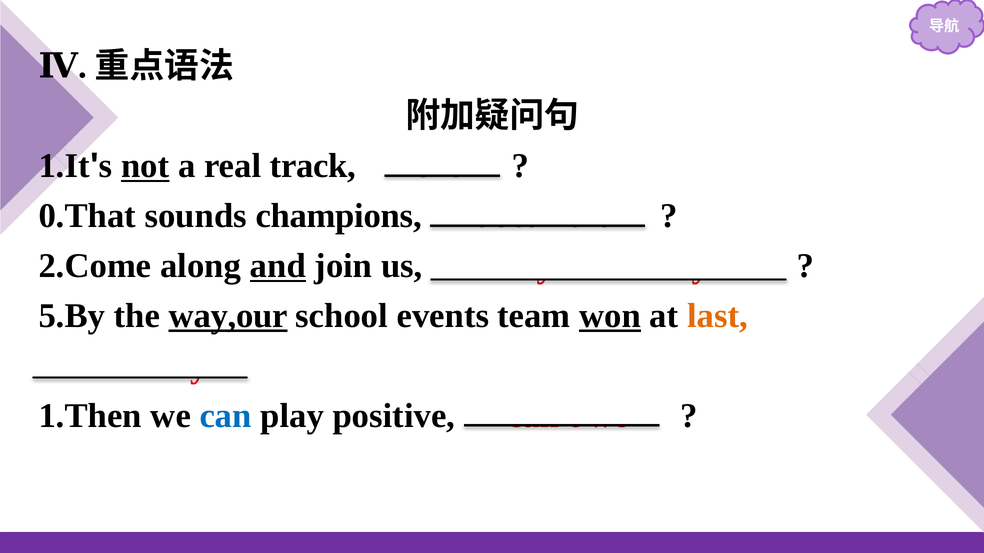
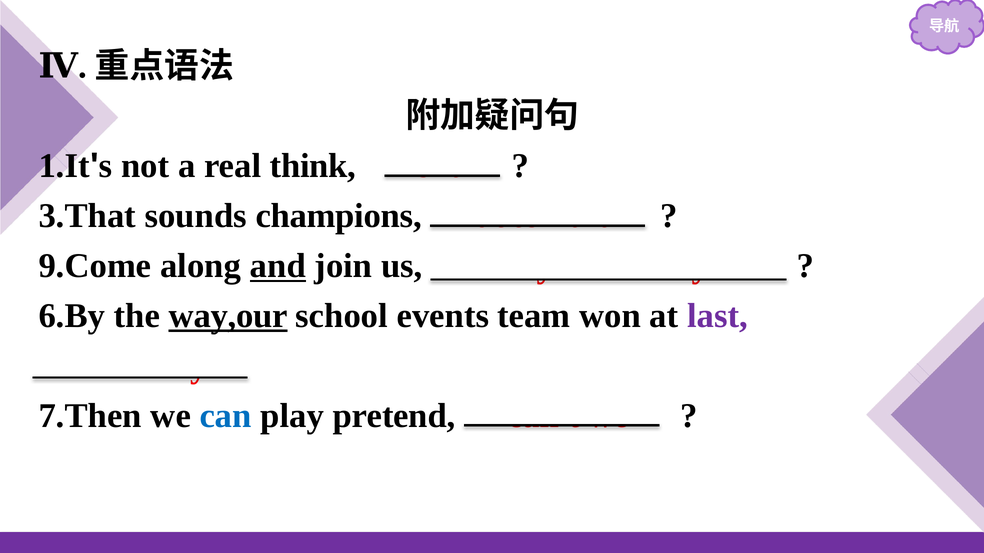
not underline: present -> none
track: track -> think
0.That: 0.That -> 3.That
2.Come: 2.Come -> 9.Come
5.By: 5.By -> 6.By
won underline: present -> none
last colour: orange -> purple
1.Then: 1.Then -> 7.Then
positive: positive -> pretend
